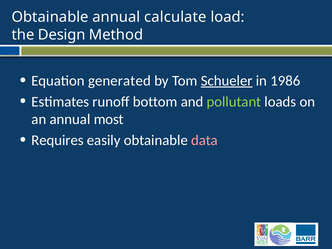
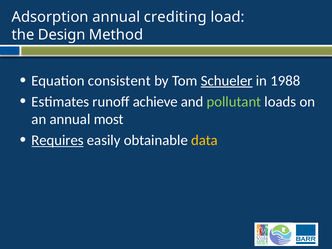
Obtainable at (50, 17): Obtainable -> Adsorption
calculate: calculate -> crediting
generated: generated -> consistent
1986: 1986 -> 1988
bottom: bottom -> achieve
Requires underline: none -> present
data colour: pink -> yellow
